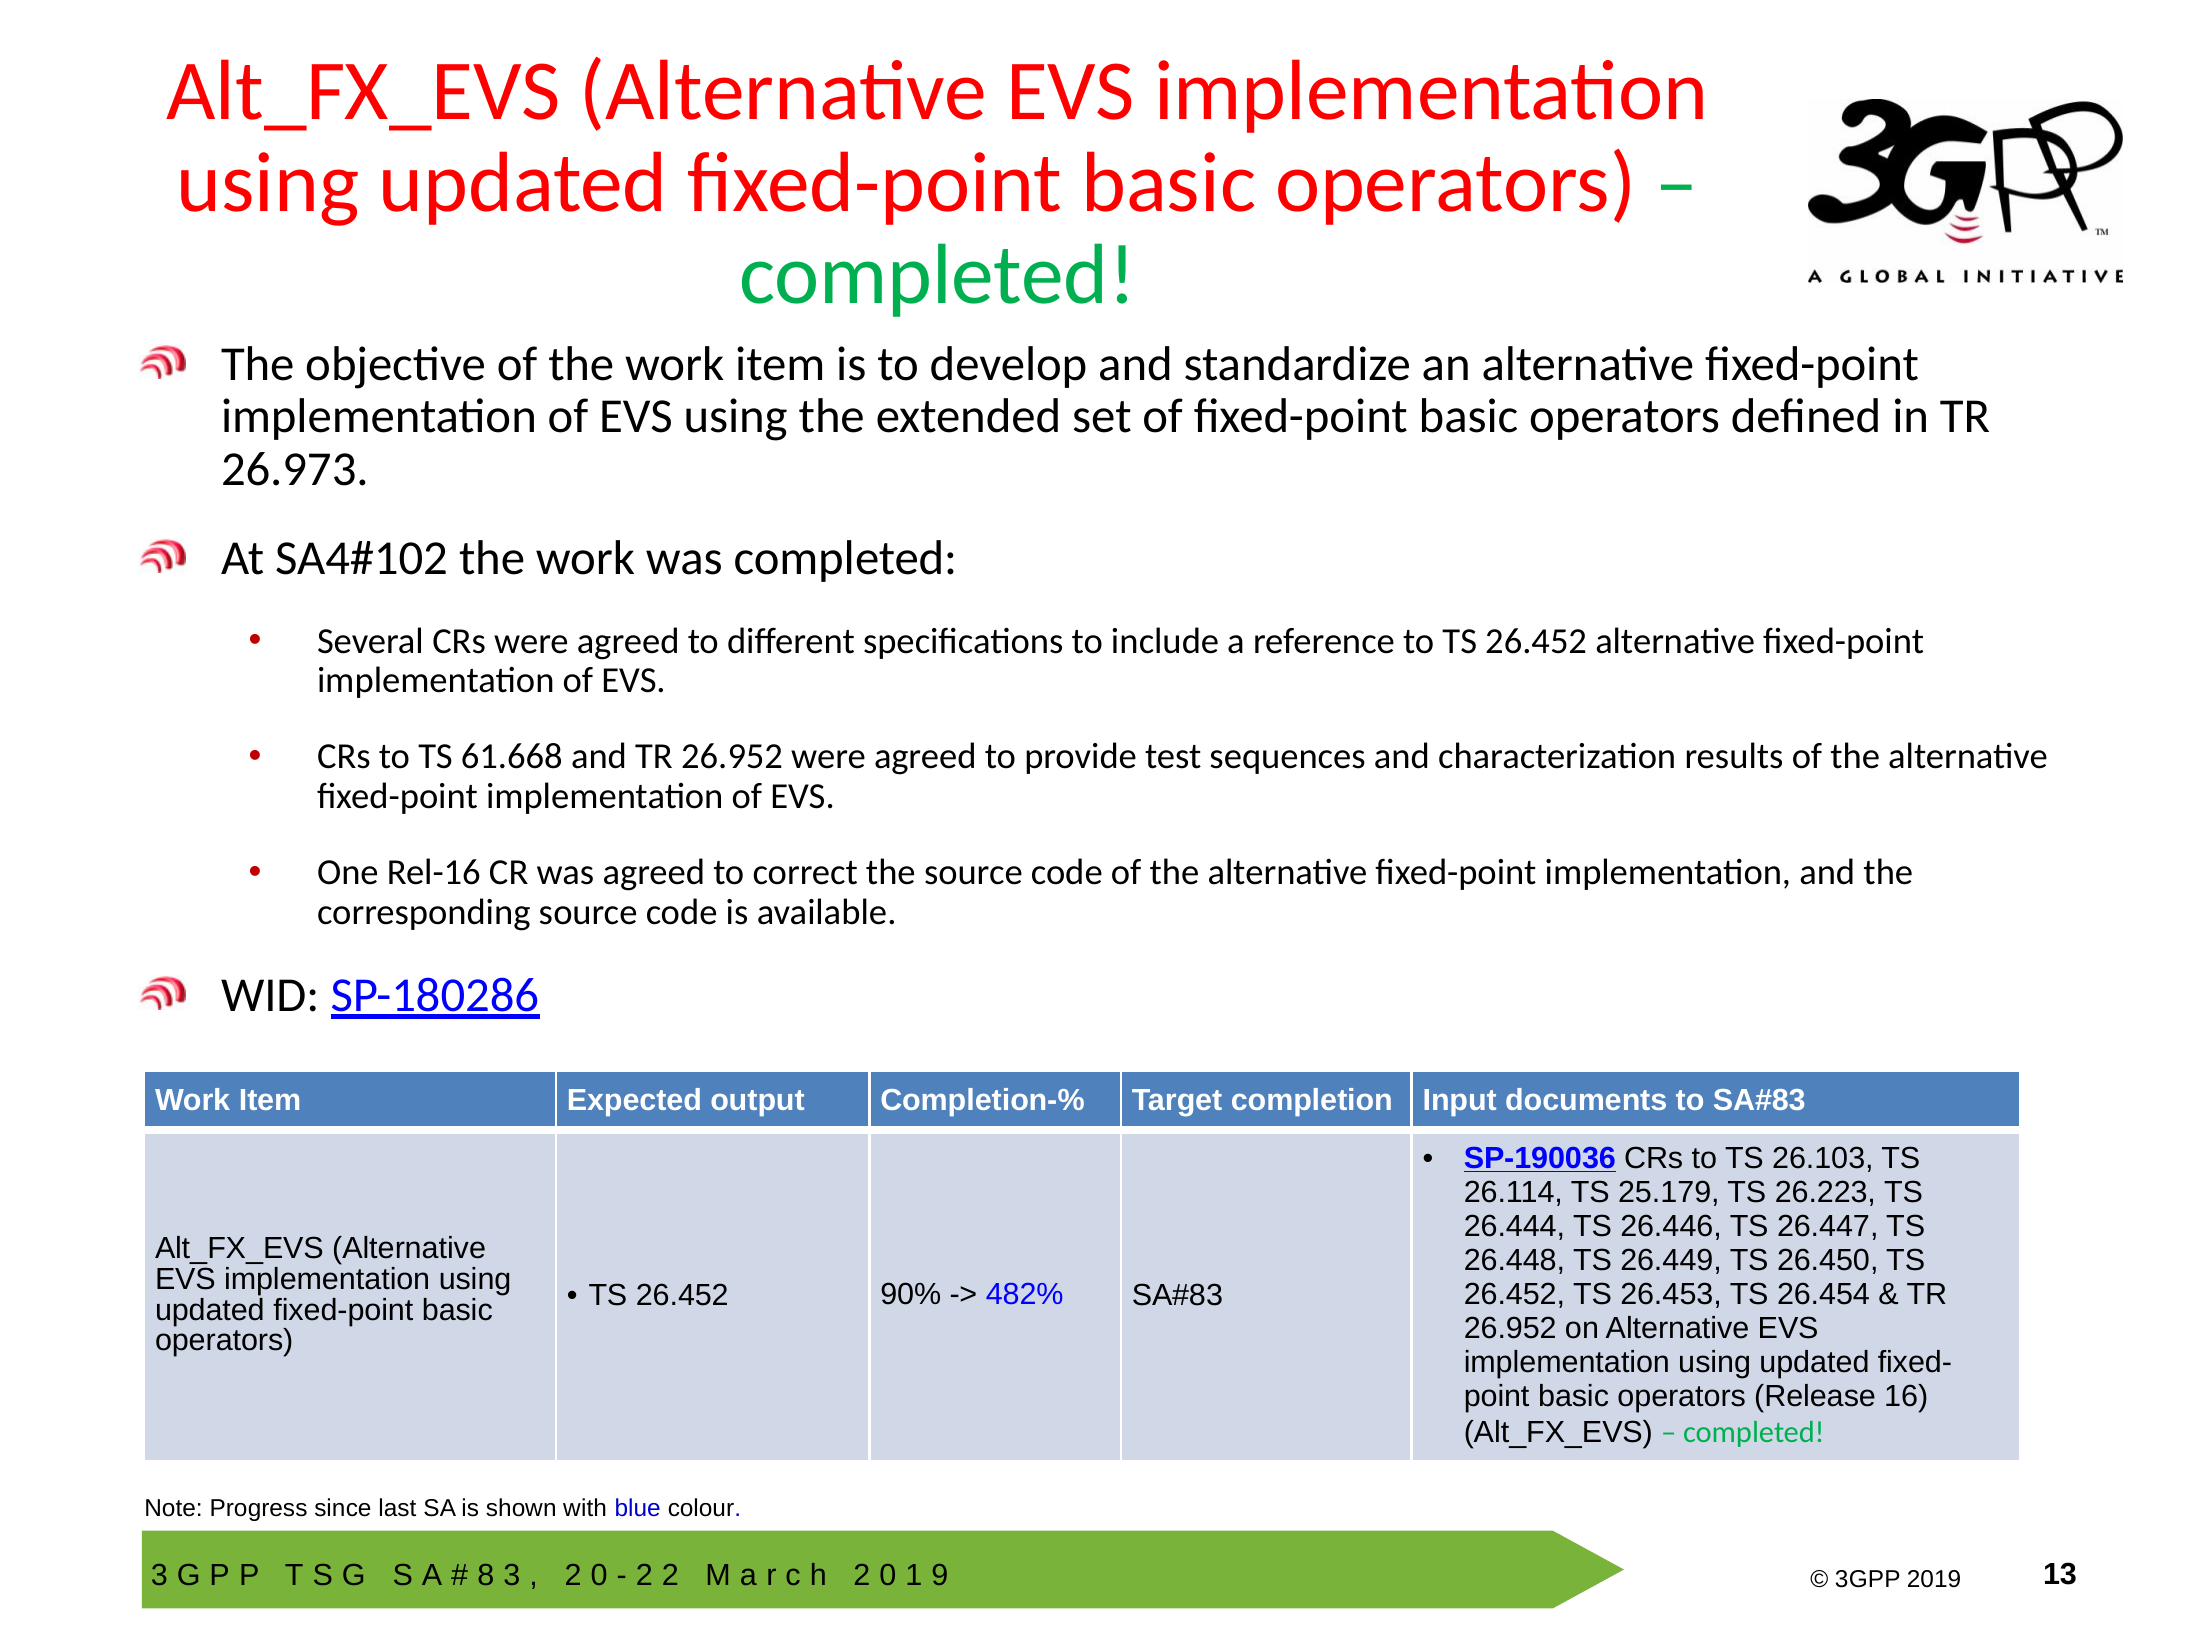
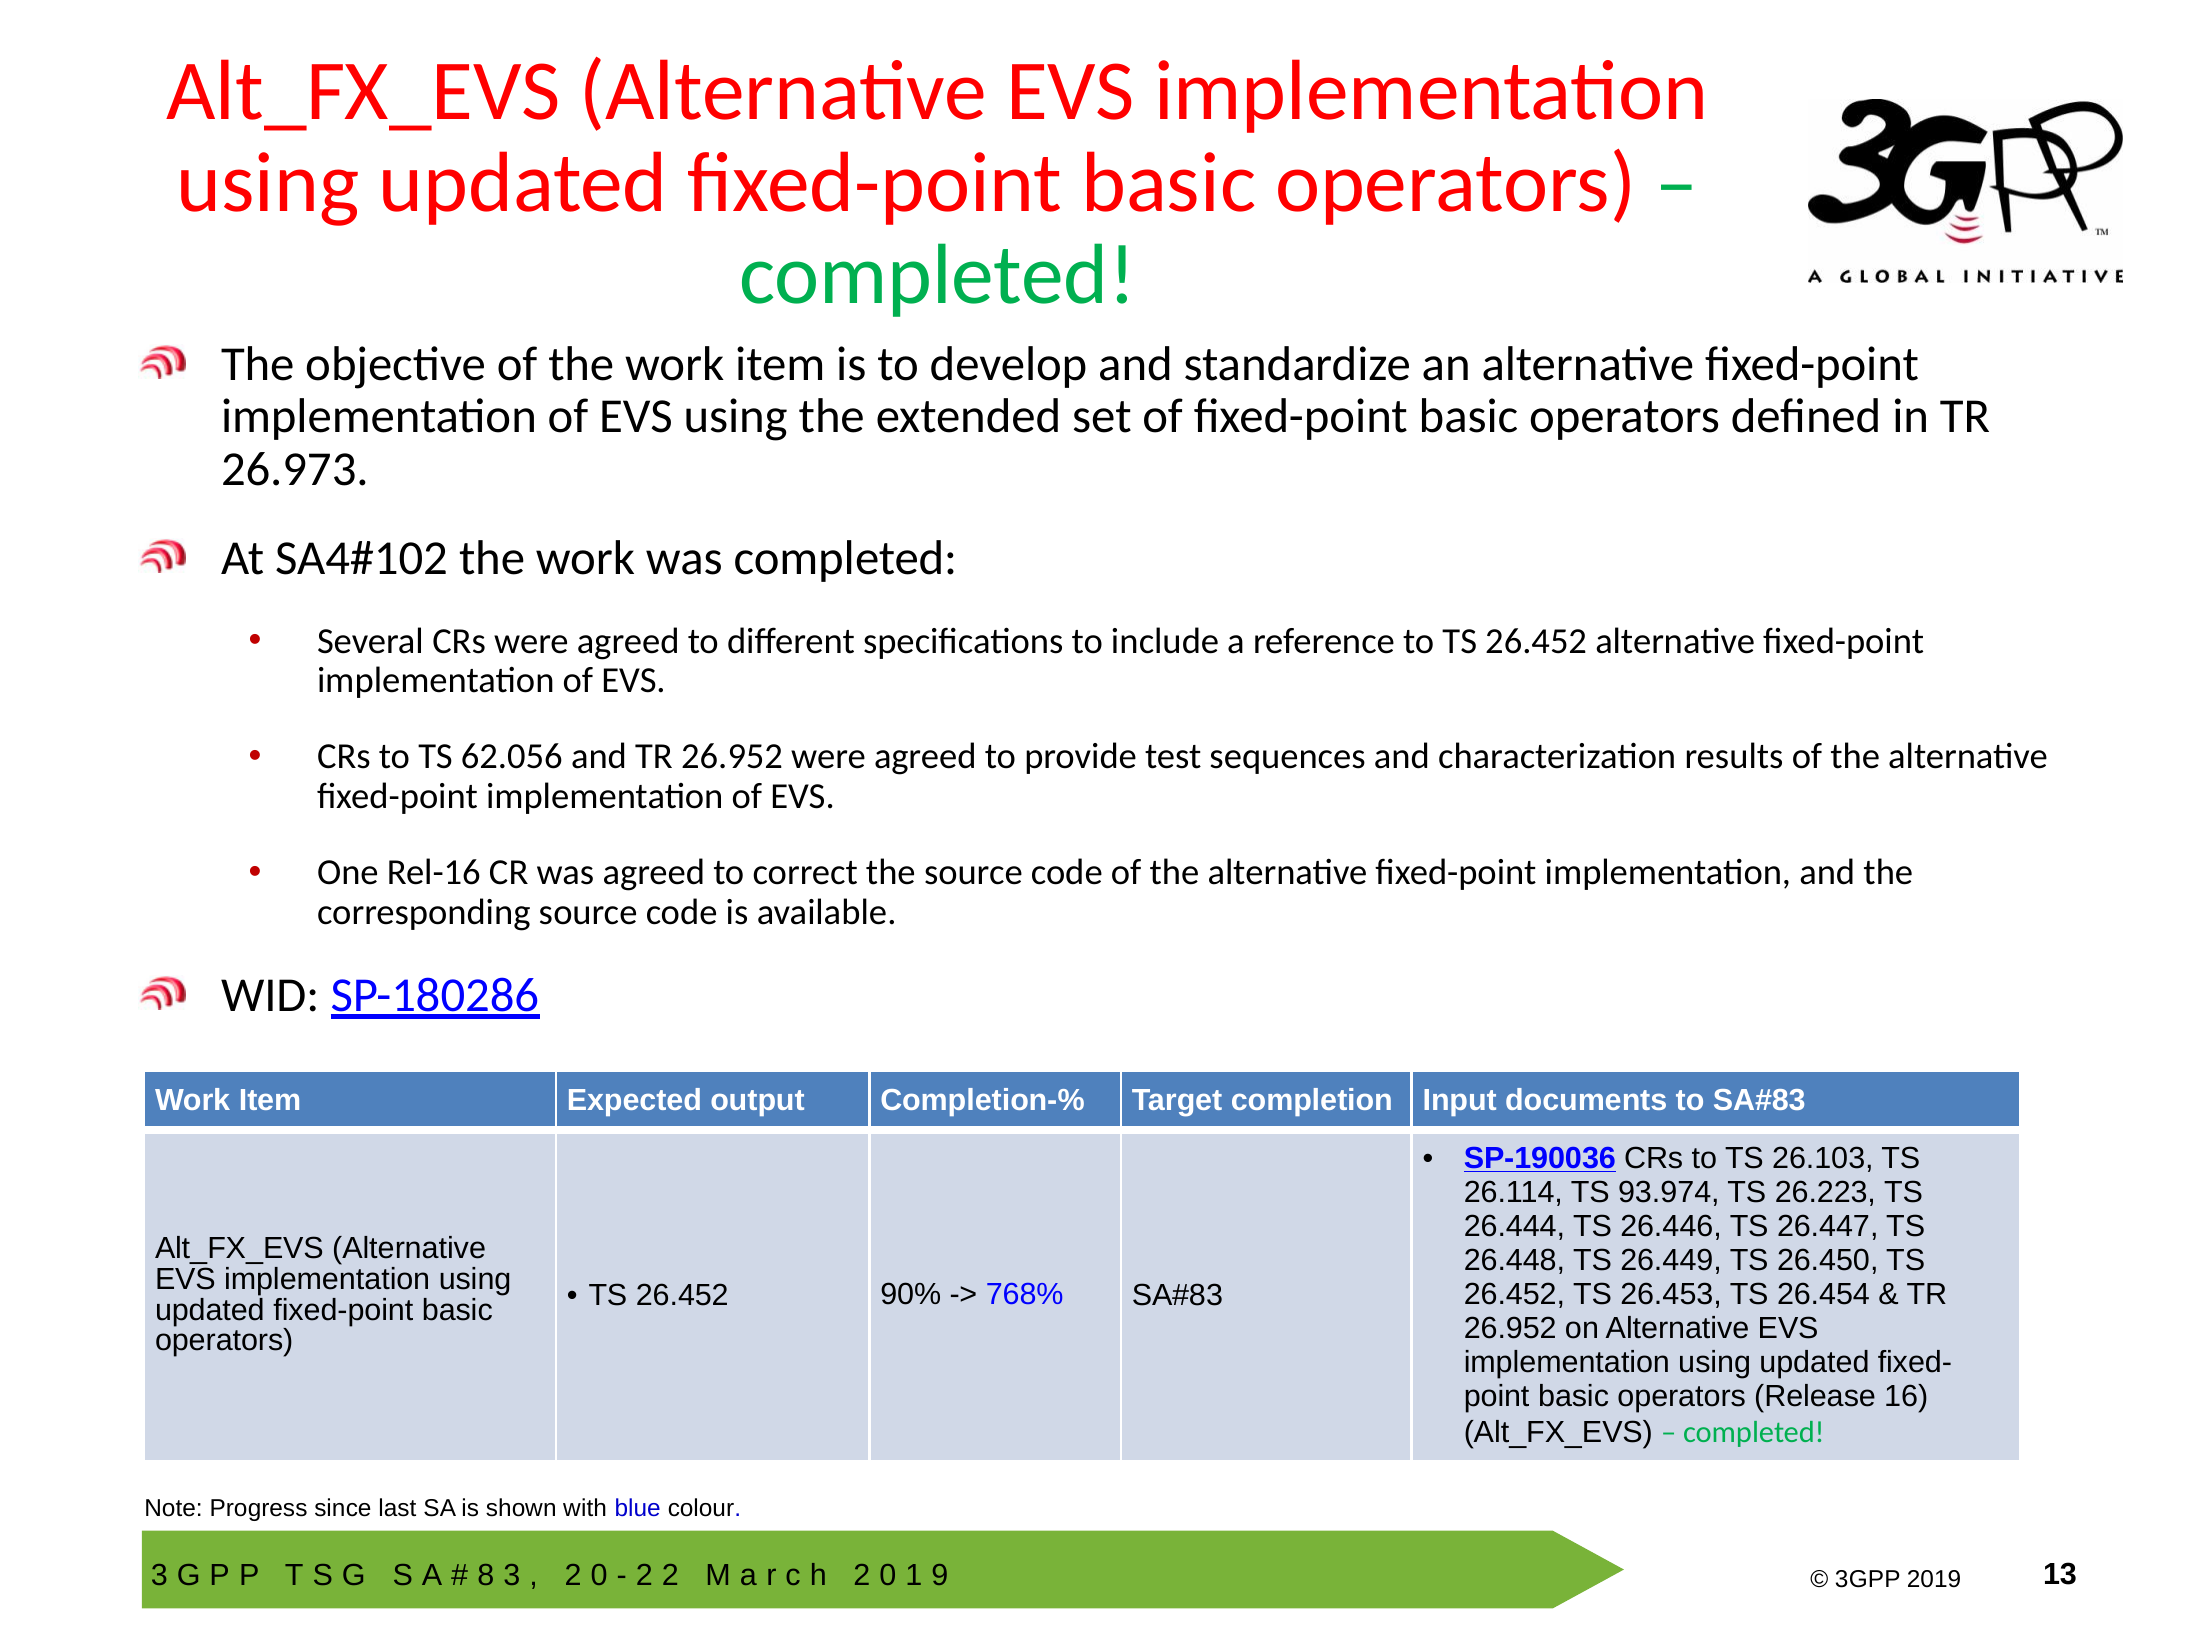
61.668: 61.668 -> 62.056
25.179: 25.179 -> 93.974
482%: 482% -> 768%
